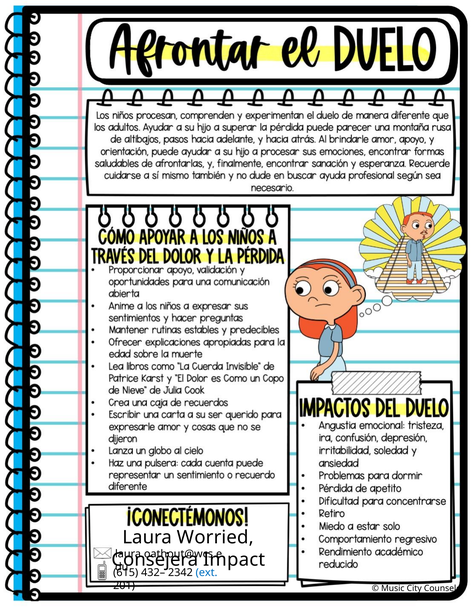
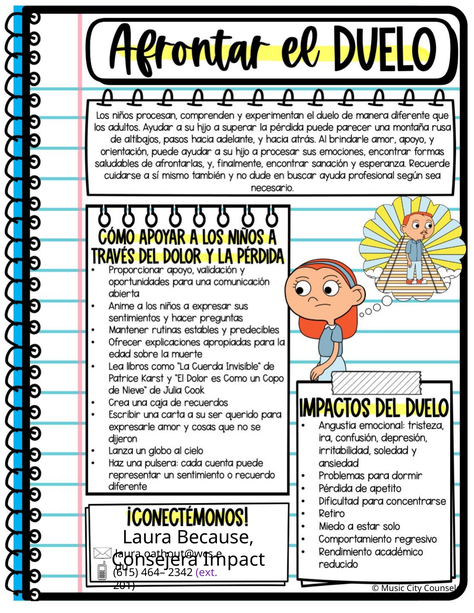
Worried: Worried -> Because
432–: 432– -> 464–
ext colour: blue -> purple
